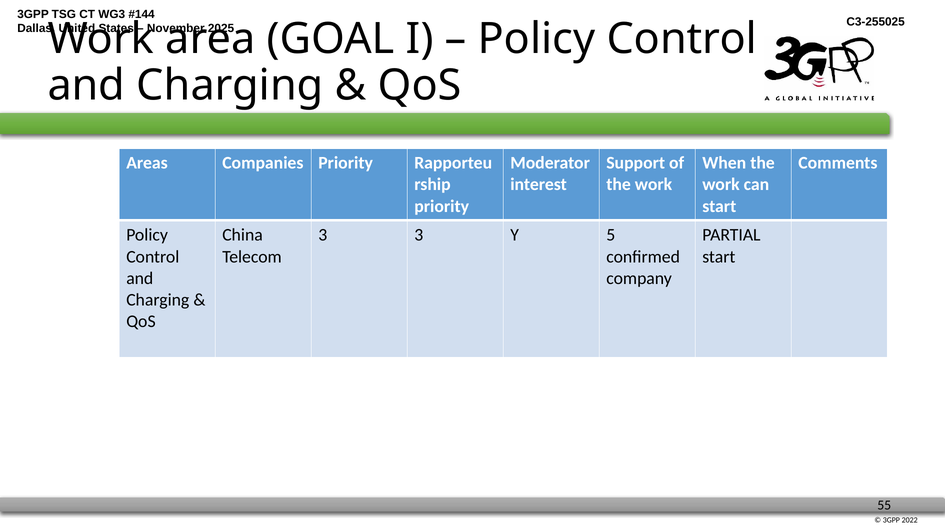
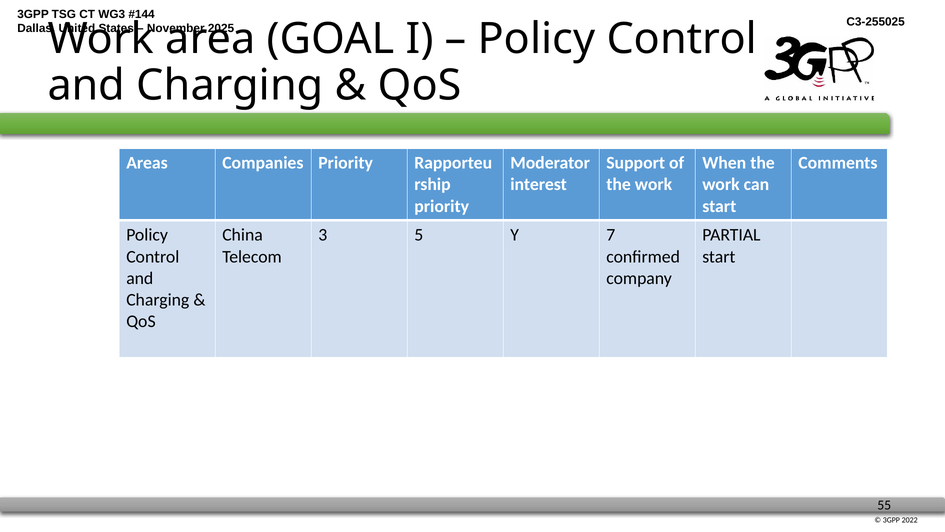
3 3: 3 -> 5
5: 5 -> 7
